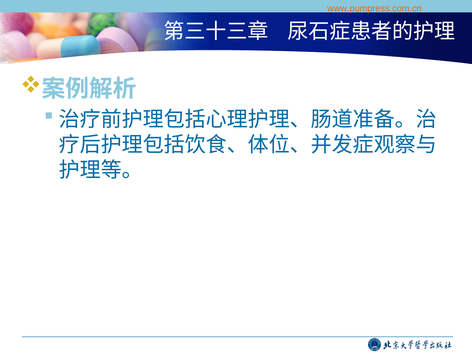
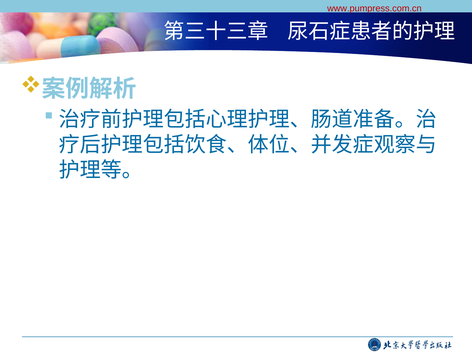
www.pumpress.com.cn colour: orange -> red
